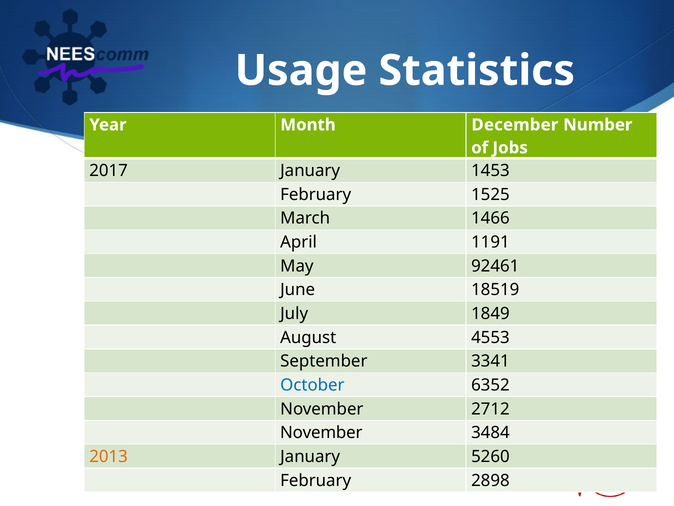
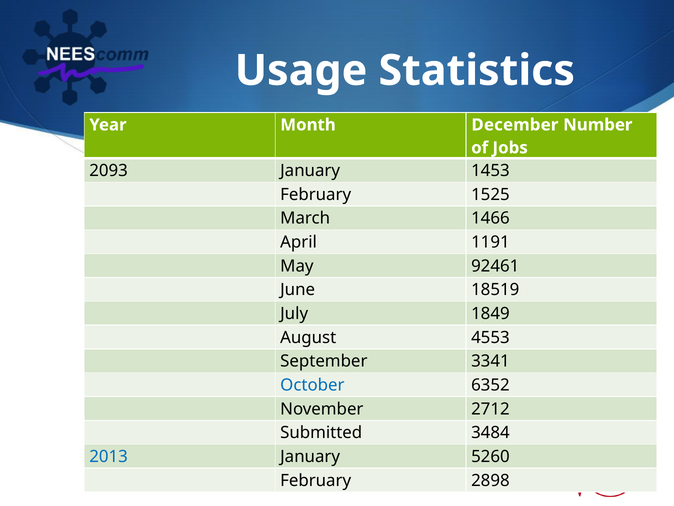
2017: 2017 -> 2093
November at (321, 432): November -> Submitted
2013 colour: orange -> blue
